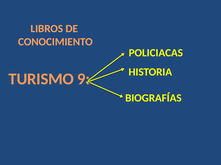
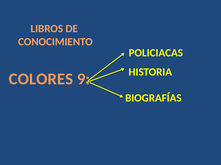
TURISMO: TURISMO -> COLORES
